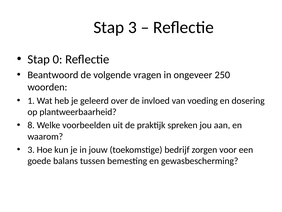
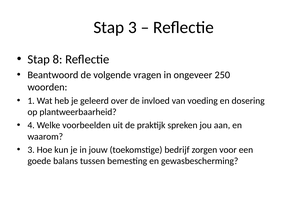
0: 0 -> 8
8: 8 -> 4
